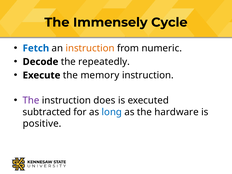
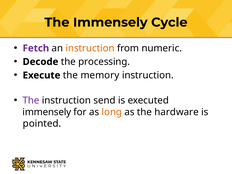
Fetch colour: blue -> purple
repeatedly: repeatedly -> processing
does: does -> send
subtracted at (47, 112): subtracted -> immensely
long colour: blue -> orange
positive: positive -> pointed
